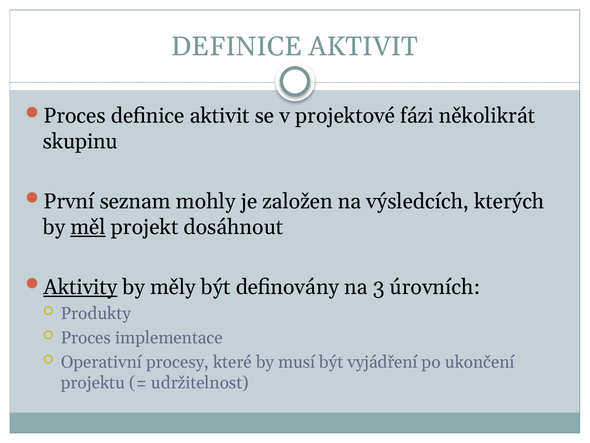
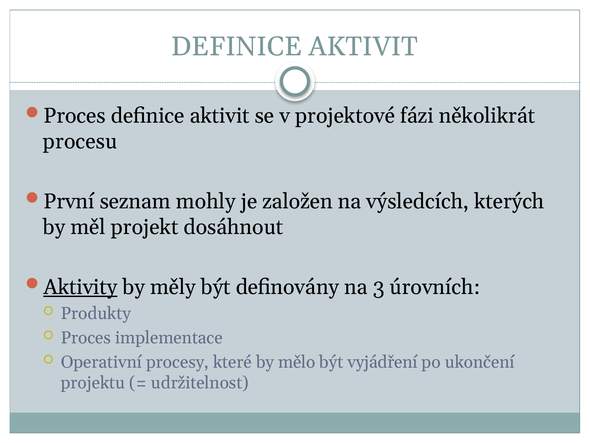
skupinu: skupinu -> procesu
měl underline: present -> none
musí: musí -> mělo
